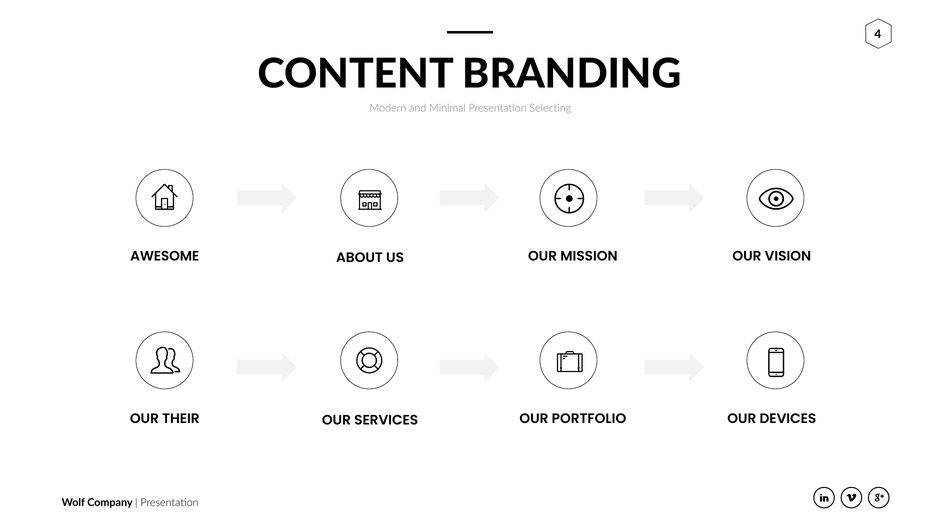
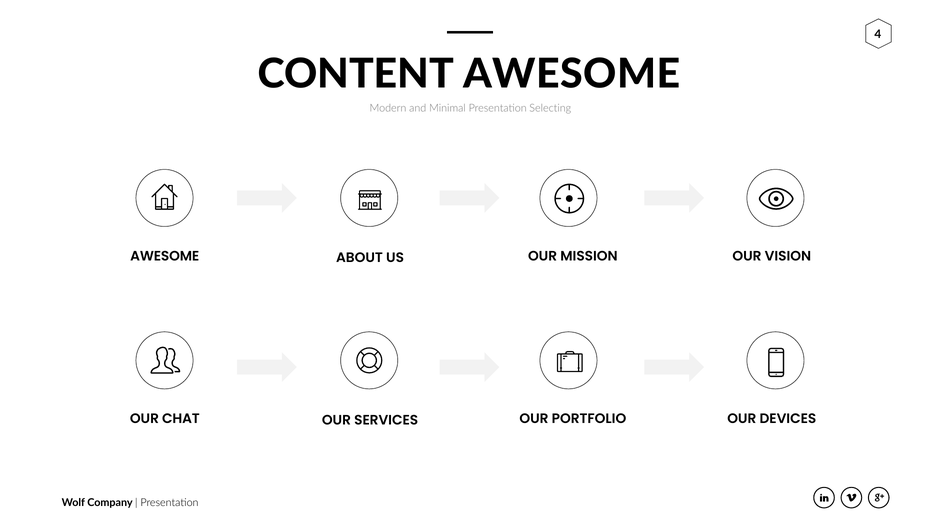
CONTENT BRANDING: BRANDING -> AWESOME
THEIR: THEIR -> CHAT
